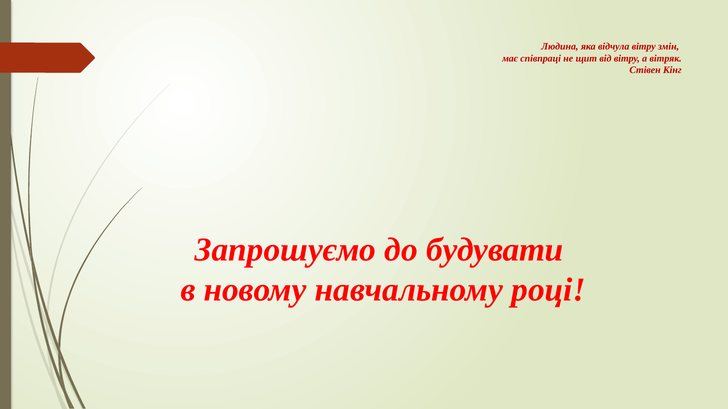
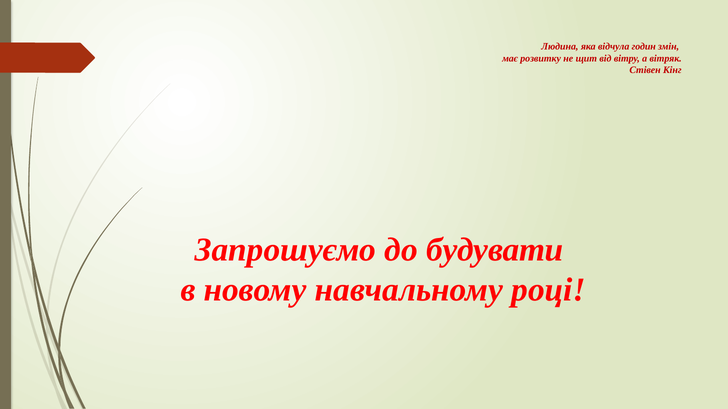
відчула вітру: вітру -> годин
співпраці: співпраці -> розвитку
